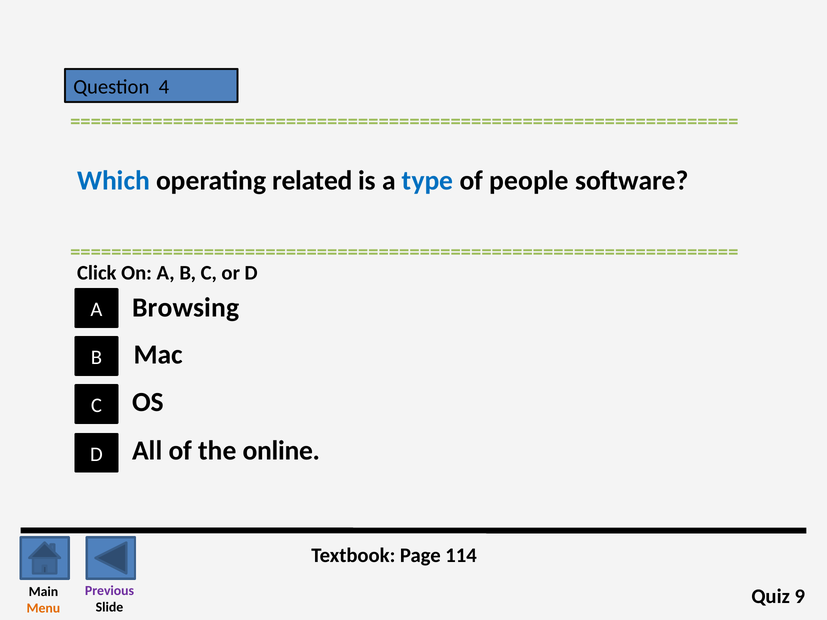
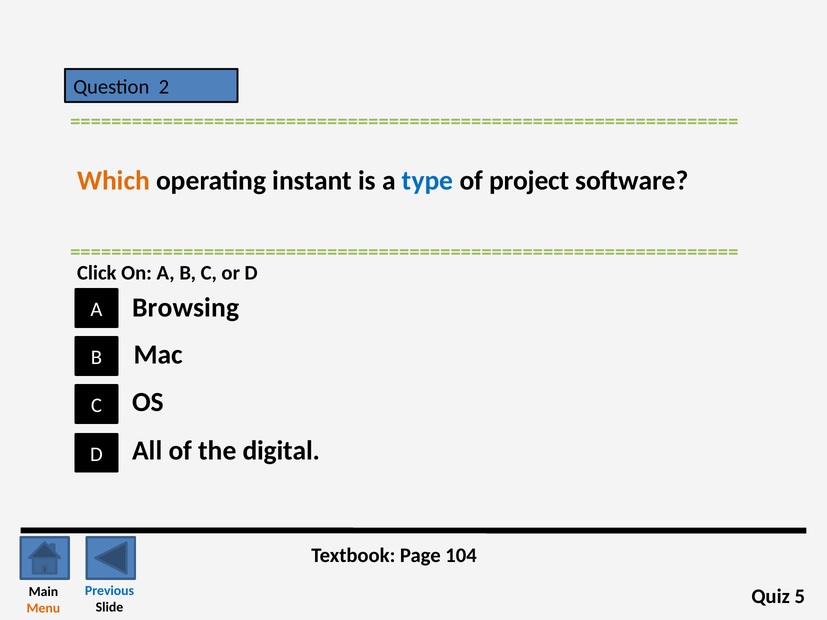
4: 4 -> 2
Which colour: blue -> orange
related: related -> instant
people: people -> project
online: online -> digital
114: 114 -> 104
Previous colour: purple -> blue
9: 9 -> 5
